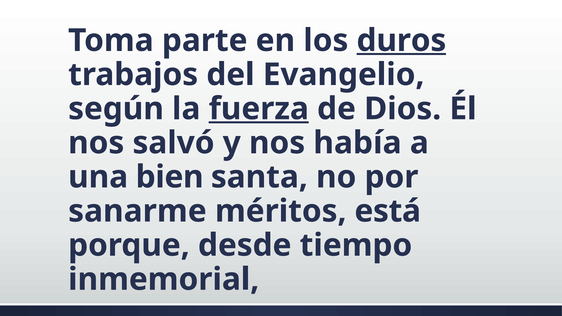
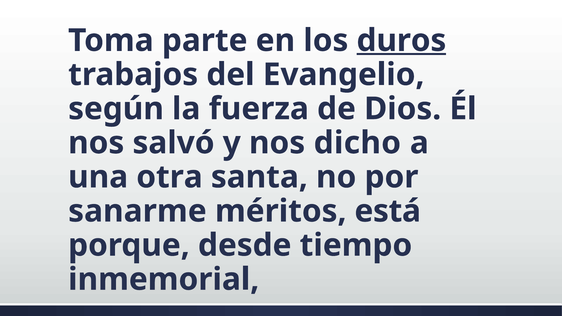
fuerza underline: present -> none
había: había -> dicho
bien: bien -> otra
